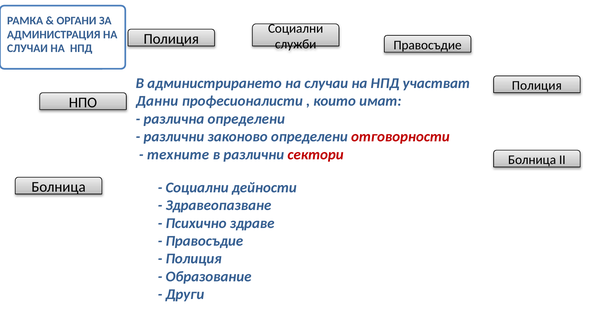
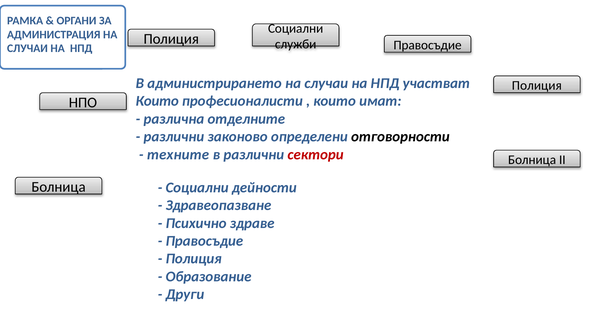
Данни at (157, 101): Данни -> Които
различна определени: определени -> отделните
отговорности colour: red -> black
